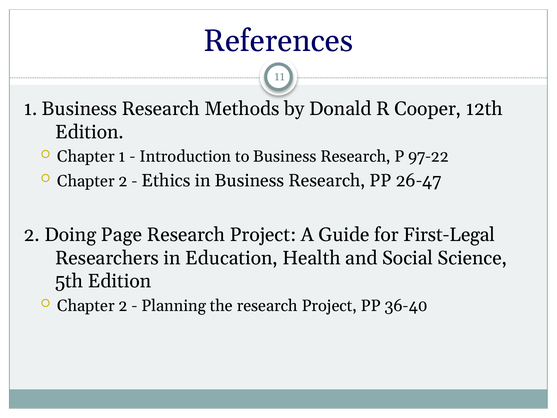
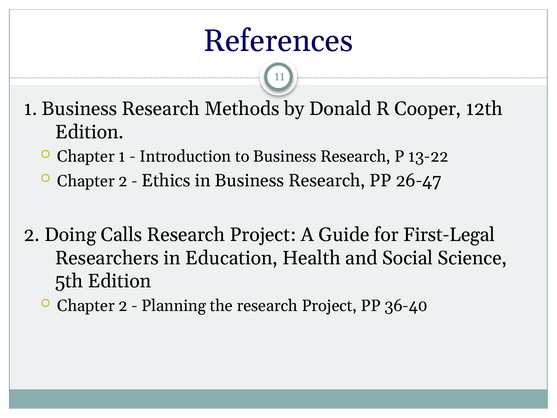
97-22: 97-22 -> 13-22
Page: Page -> Calls
